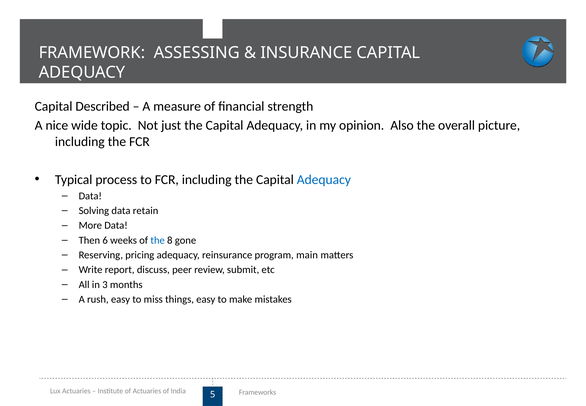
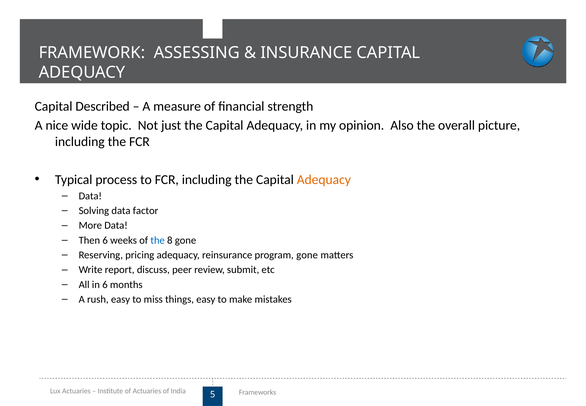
Adequacy at (324, 179) colour: blue -> orange
retain: retain -> factor
program main: main -> gone
in 3: 3 -> 6
